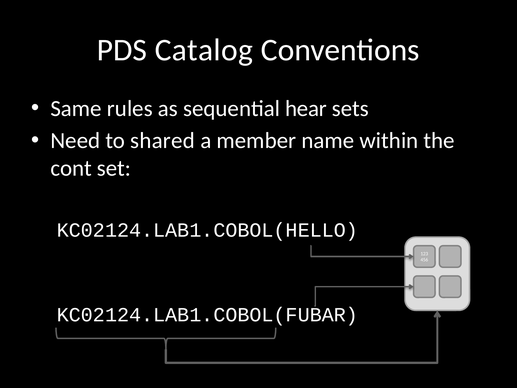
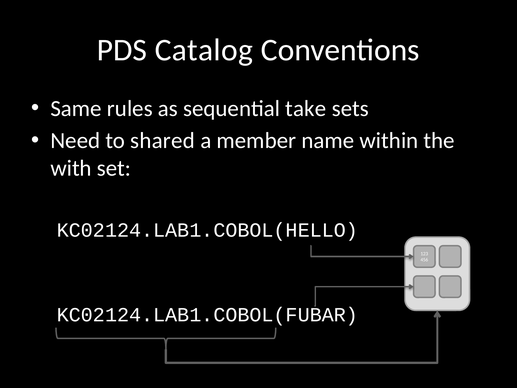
hear: hear -> take
cont: cont -> with
